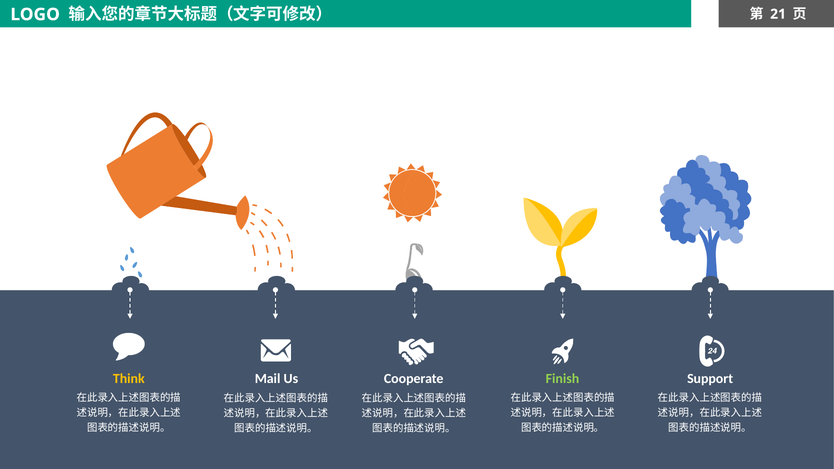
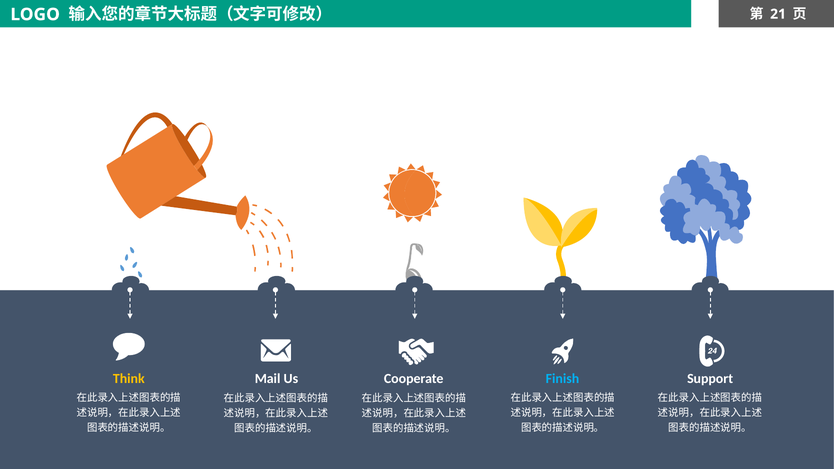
Finish colour: light green -> light blue
